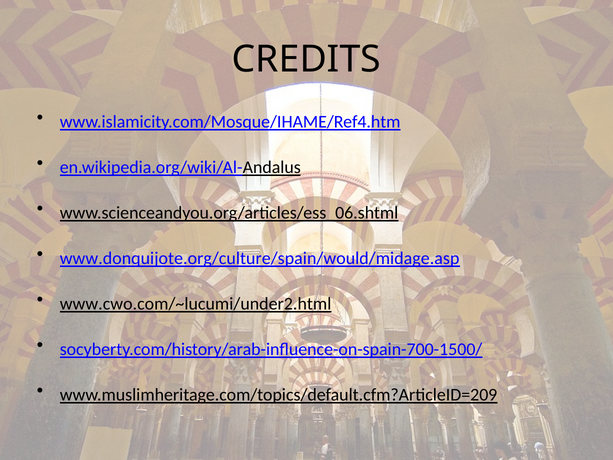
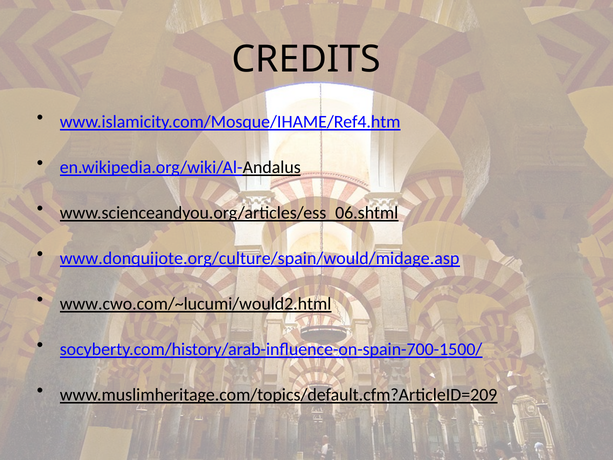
www.cwo.com/~lucumi/under2.html: www.cwo.com/~lucumi/under2.html -> www.cwo.com/~lucumi/would2.html
